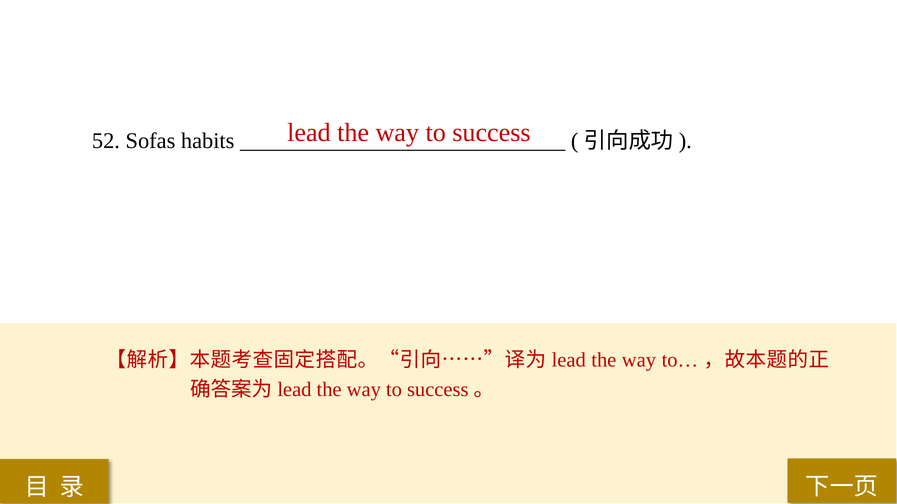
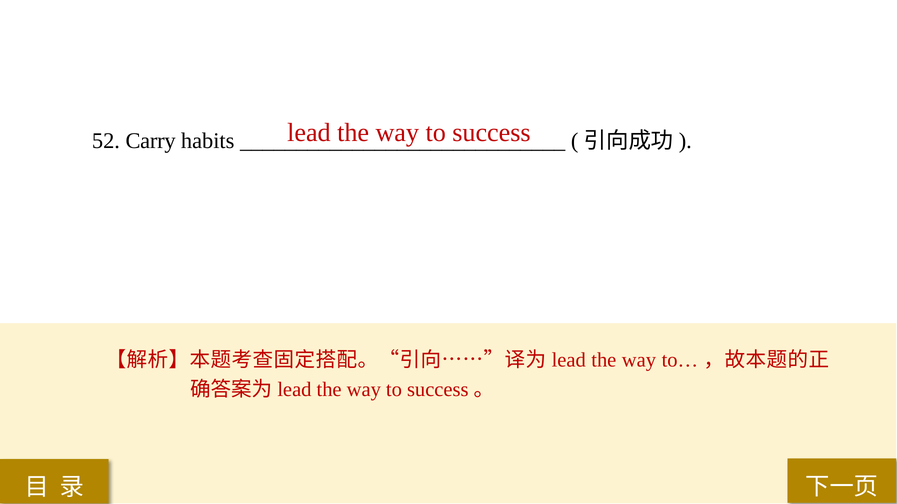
Sofas: Sofas -> Carry
